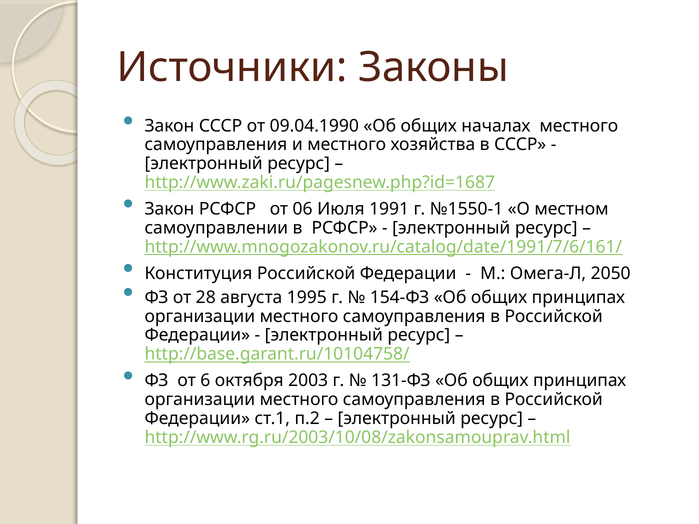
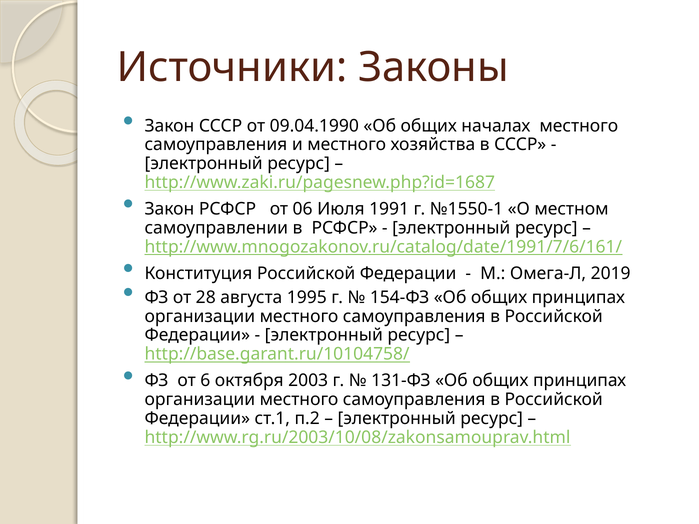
2050: 2050 -> 2019
